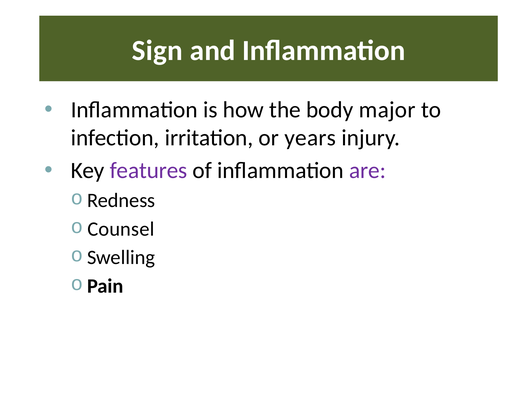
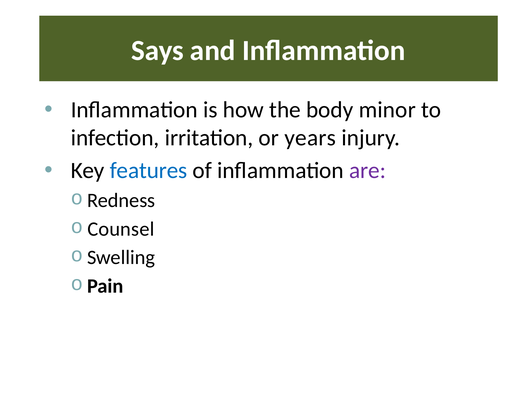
Sign: Sign -> Says
major: major -> minor
features colour: purple -> blue
